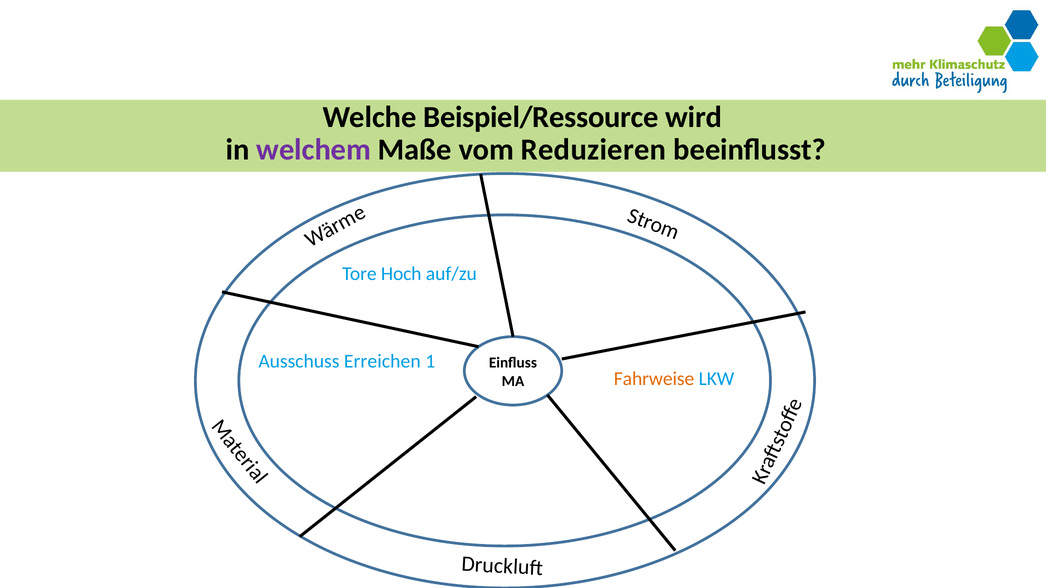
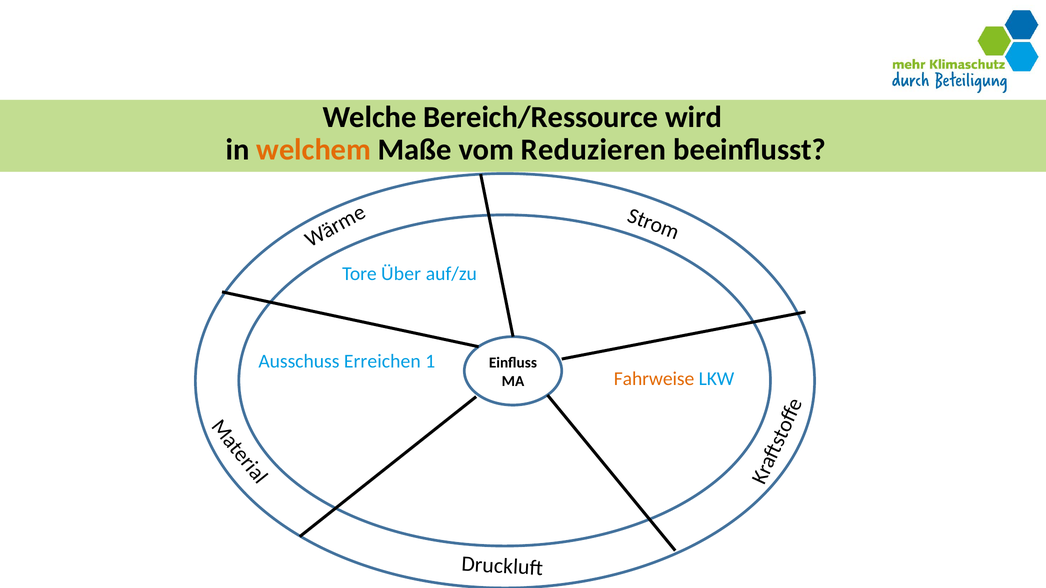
Beispiel/Ressource: Beispiel/Ressource -> Bereich/Ressource
welchem colour: purple -> orange
Hoch: Hoch -> Über
